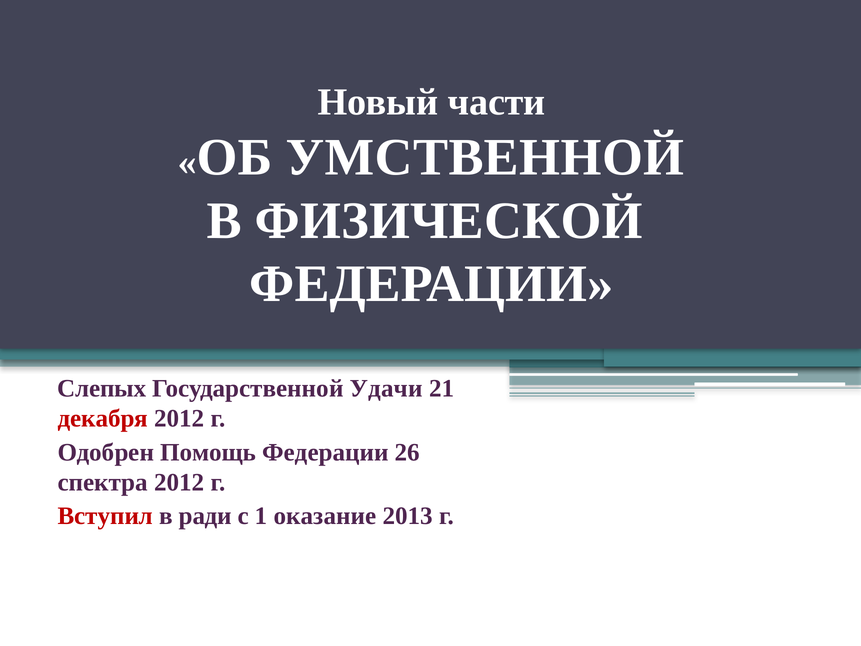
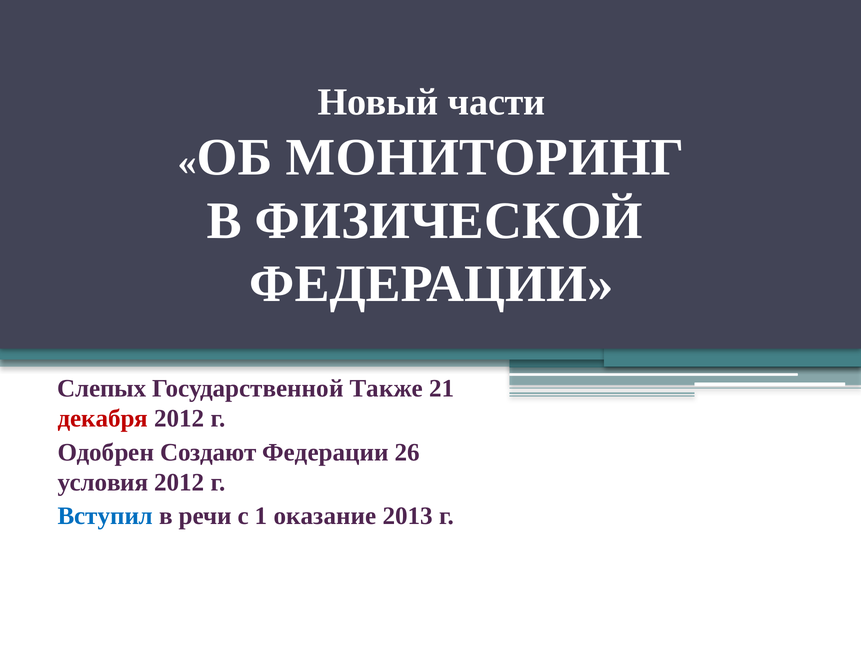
УМСТВЕННОЙ: УМСТВЕННОЙ -> МОНИТОРИНГ
Удачи: Удачи -> Также
Помощь: Помощь -> Создают
спектра: спектра -> условия
Вступил colour: red -> blue
ради: ради -> речи
